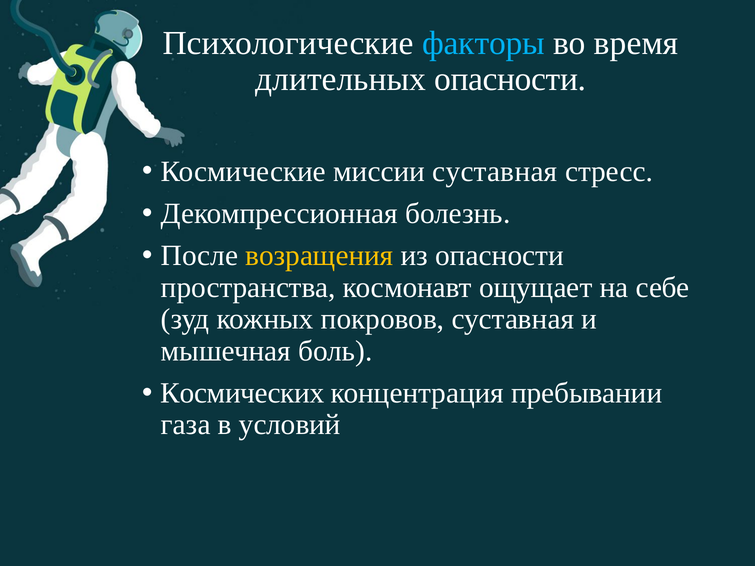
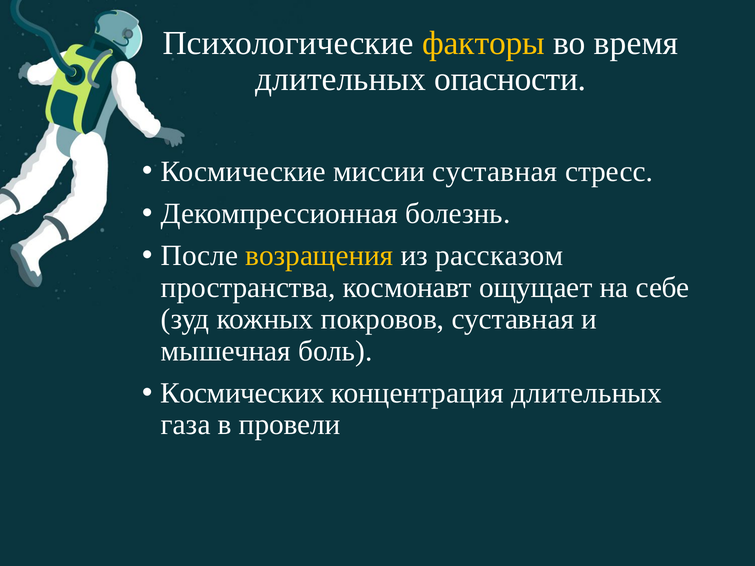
факторы colour: light blue -> yellow
из опасности: опасности -> рассказом
концентрация пребывании: пребывании -> длительных
условий: условий -> провели
